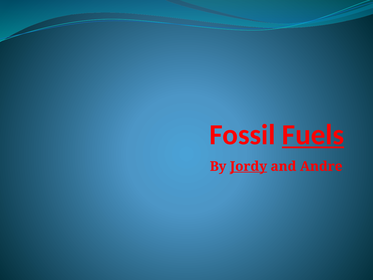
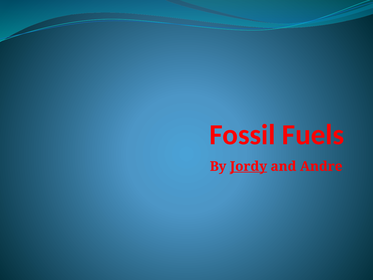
Fuels underline: present -> none
